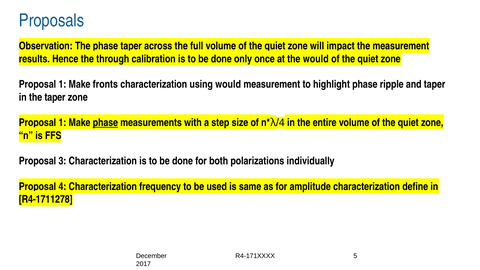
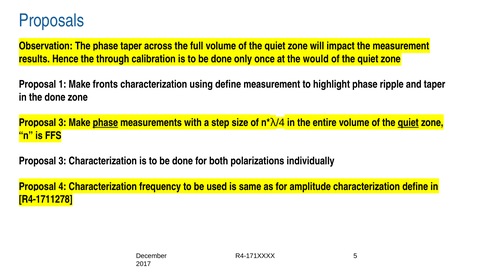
using would: would -> define
the taper: taper -> done
1 at (62, 123): 1 -> 3
quiet at (408, 123) underline: none -> present
